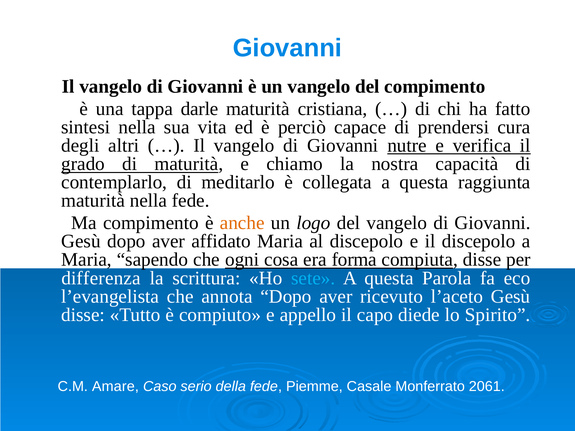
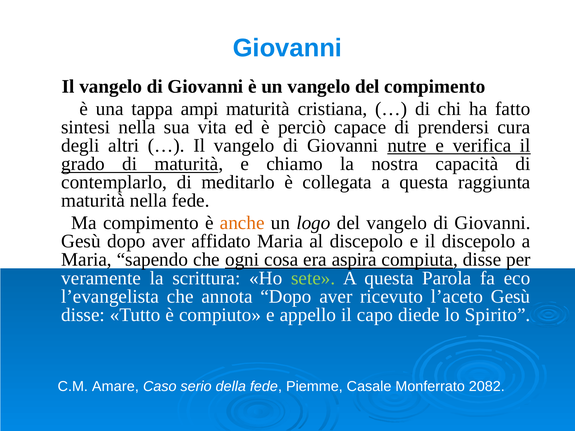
darle: darle -> ampi
forma: forma -> aspira
differenza: differenza -> veramente
sete colour: light blue -> light green
2061: 2061 -> 2082
